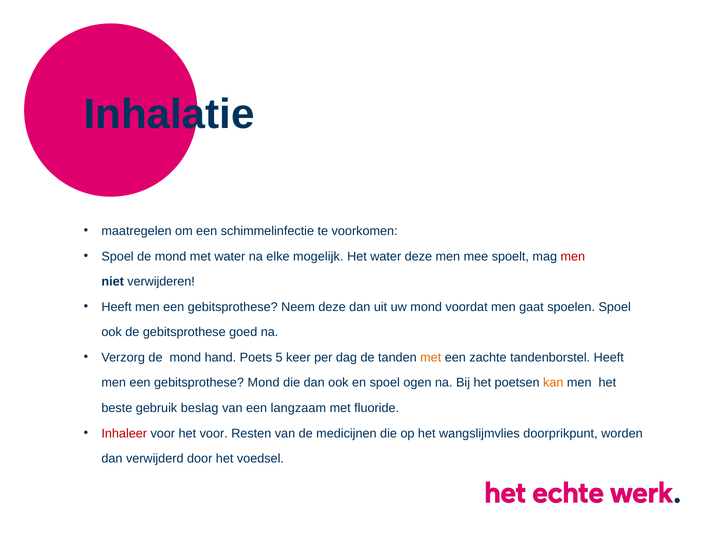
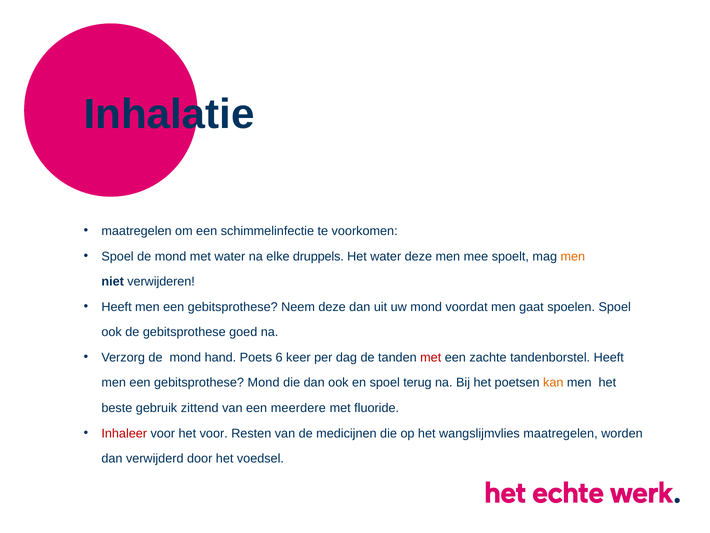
mogelijk: mogelijk -> druppels
men at (573, 256) colour: red -> orange
5: 5 -> 6
met at (431, 358) colour: orange -> red
ogen: ogen -> terug
beslag: beslag -> zittend
langzaam: langzaam -> meerdere
wangslijmvlies doorprikpunt: doorprikpunt -> maatregelen
